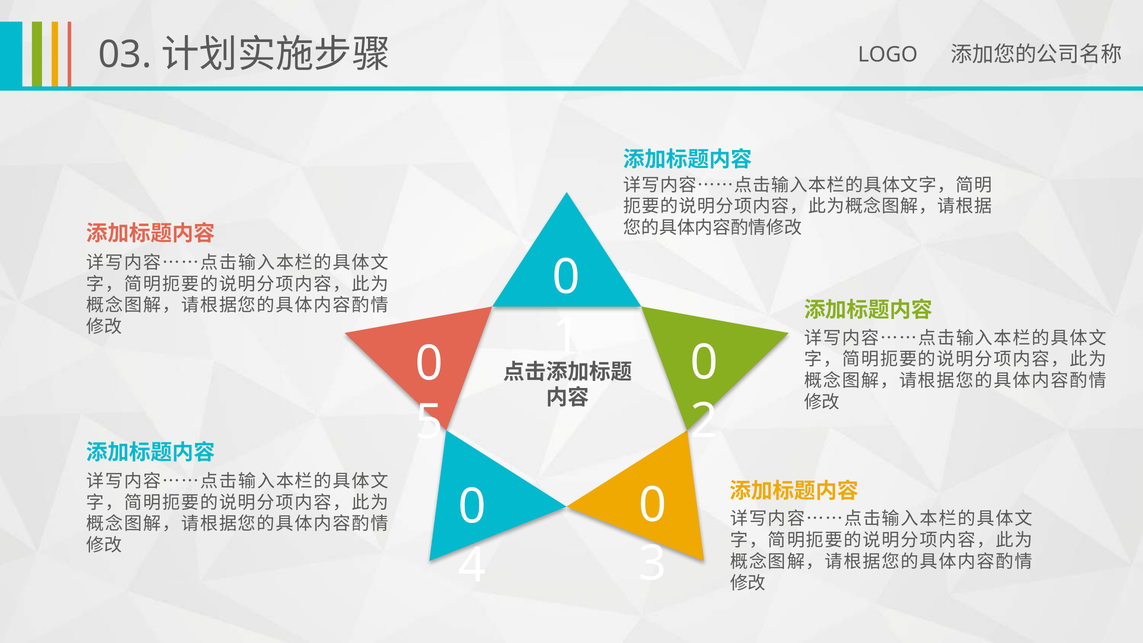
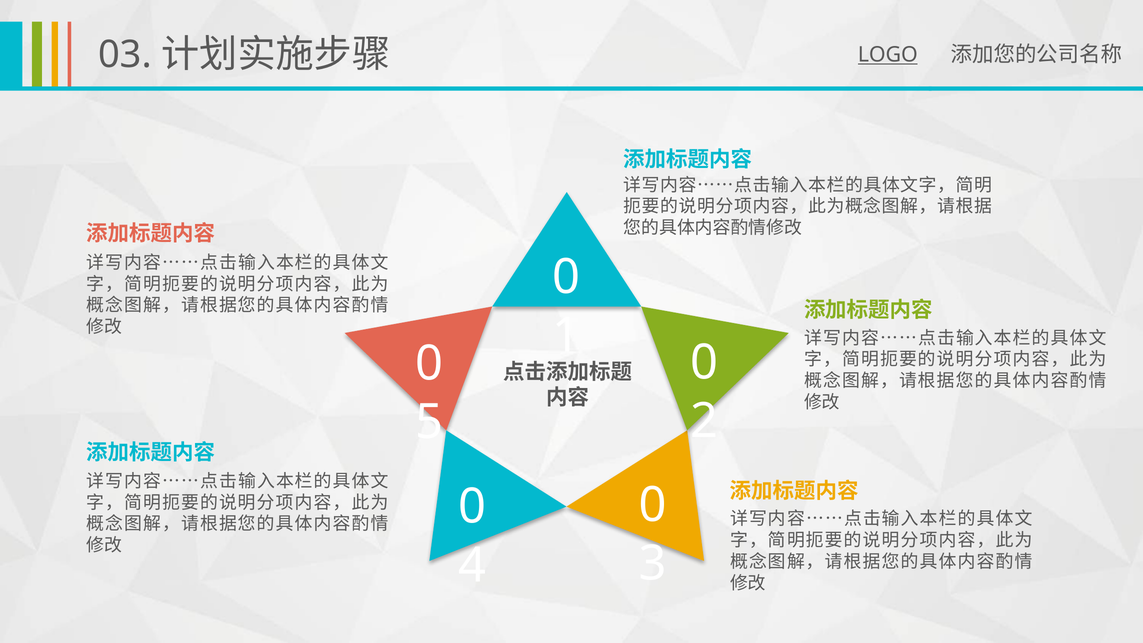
LOGO underline: none -> present
